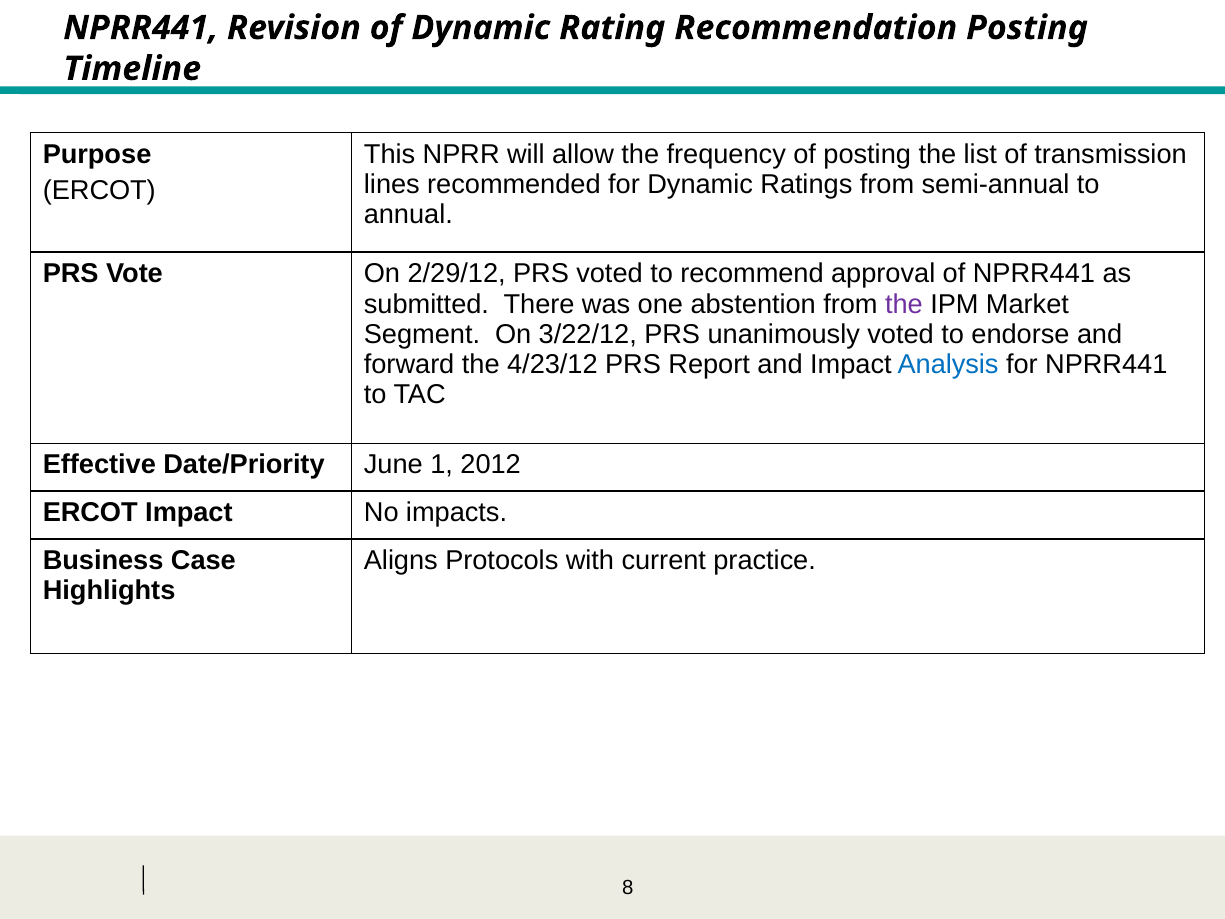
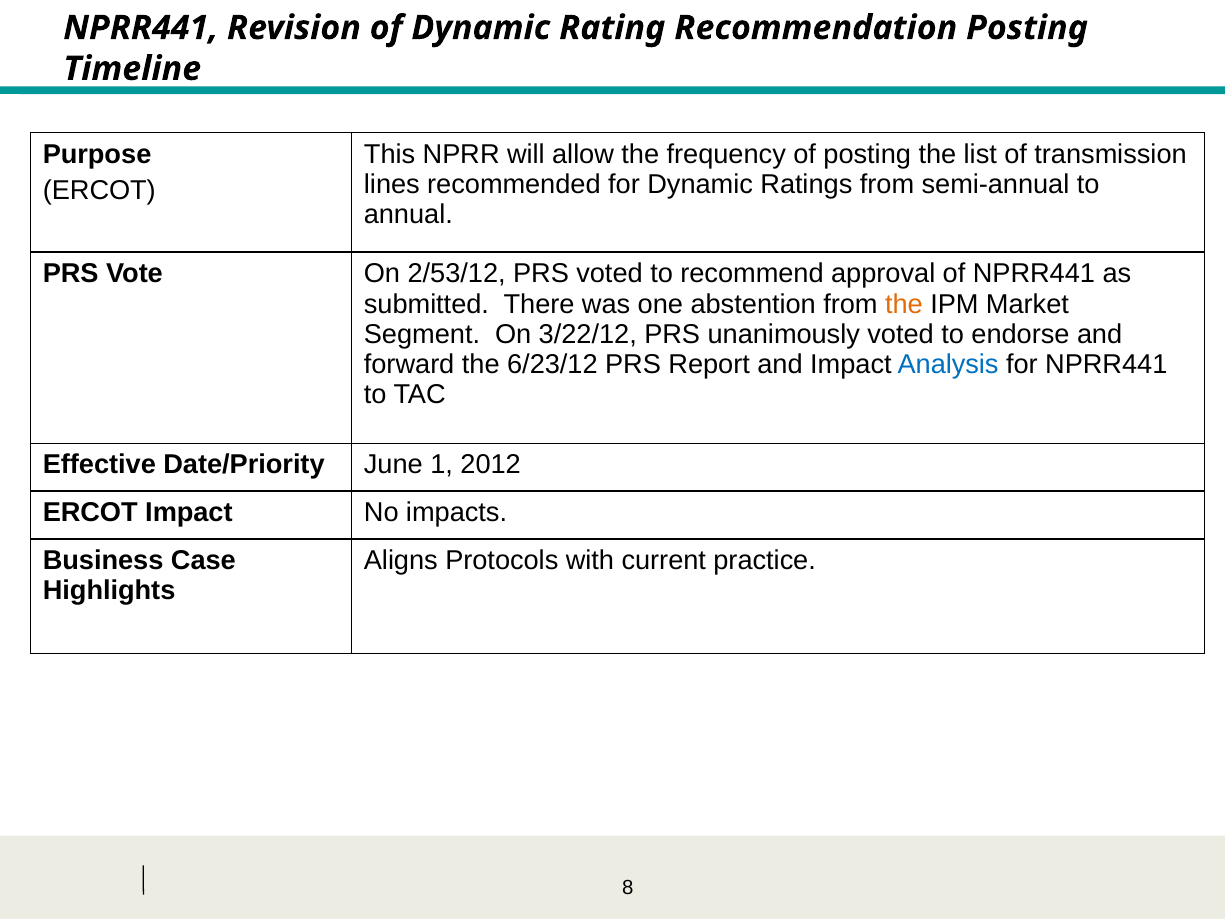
2/29/12: 2/29/12 -> 2/53/12
the at (904, 304) colour: purple -> orange
4/23/12: 4/23/12 -> 6/23/12
